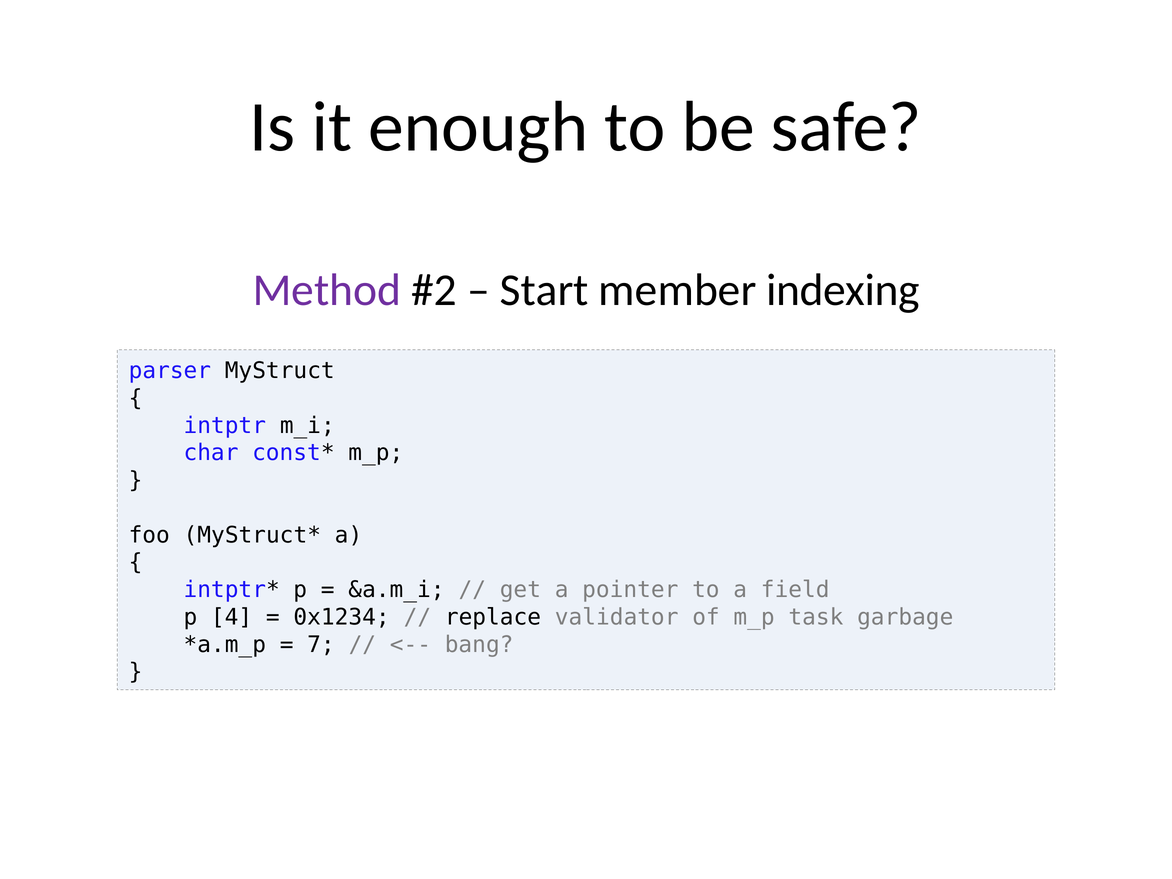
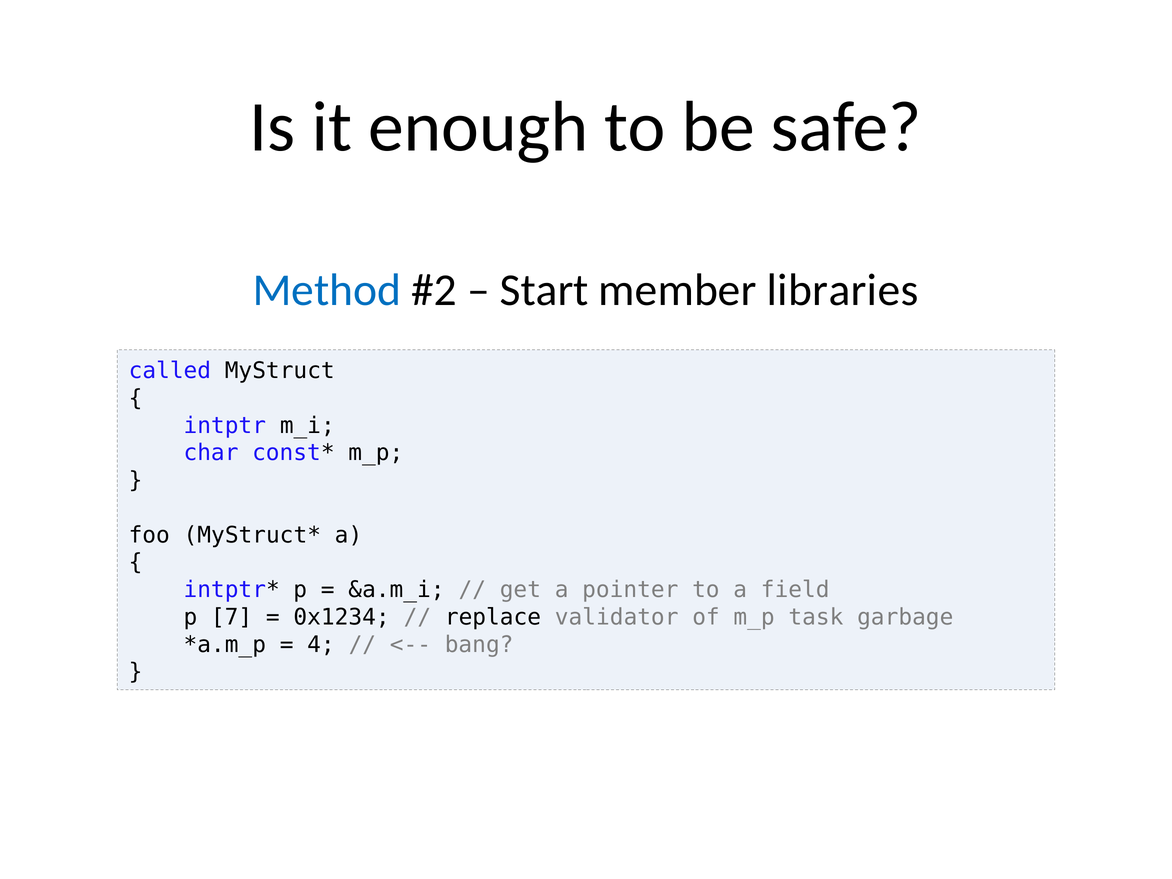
Method colour: purple -> blue
indexing: indexing -> libraries
parser: parser -> called
4: 4 -> 7
7: 7 -> 4
